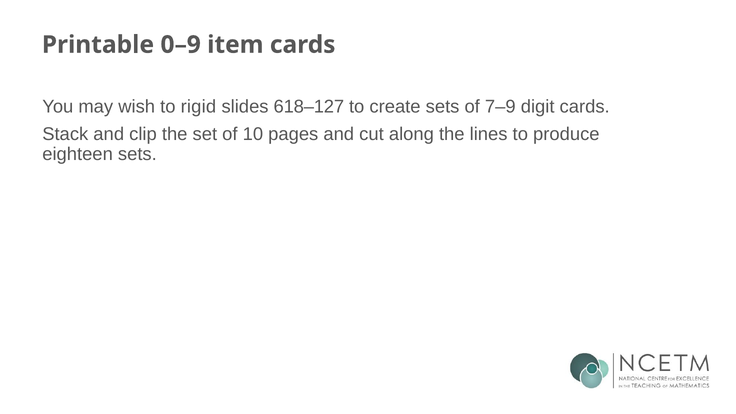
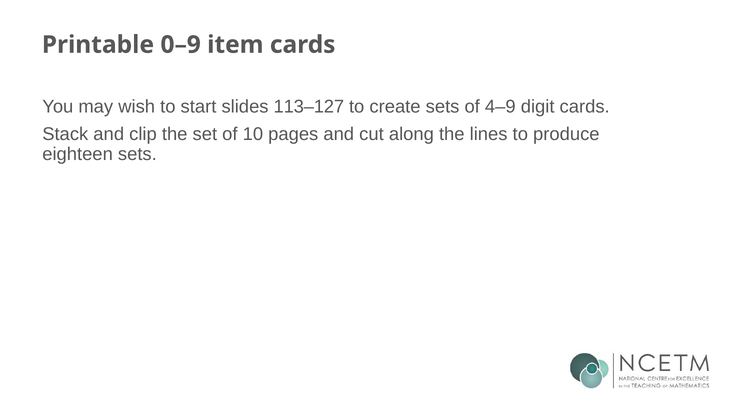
rigid: rigid -> start
618–127: 618–127 -> 113–127
7–9: 7–9 -> 4–9
